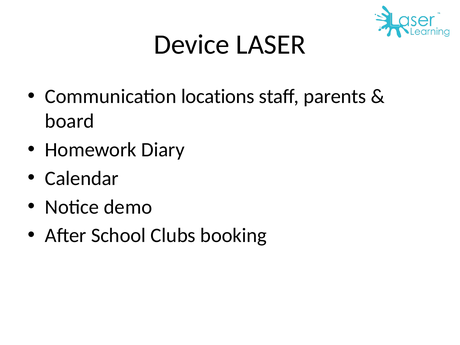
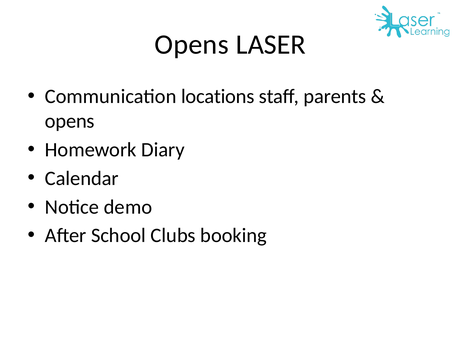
Device at (192, 45): Device -> Opens
board at (70, 121): board -> opens
